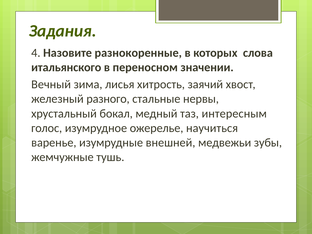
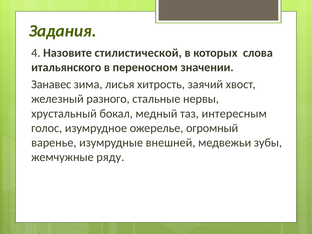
разнокоренные: разнокоренные -> стилистической
Вечный: Вечный -> Занавес
научиться: научиться -> огромный
тушь: тушь -> ряду
